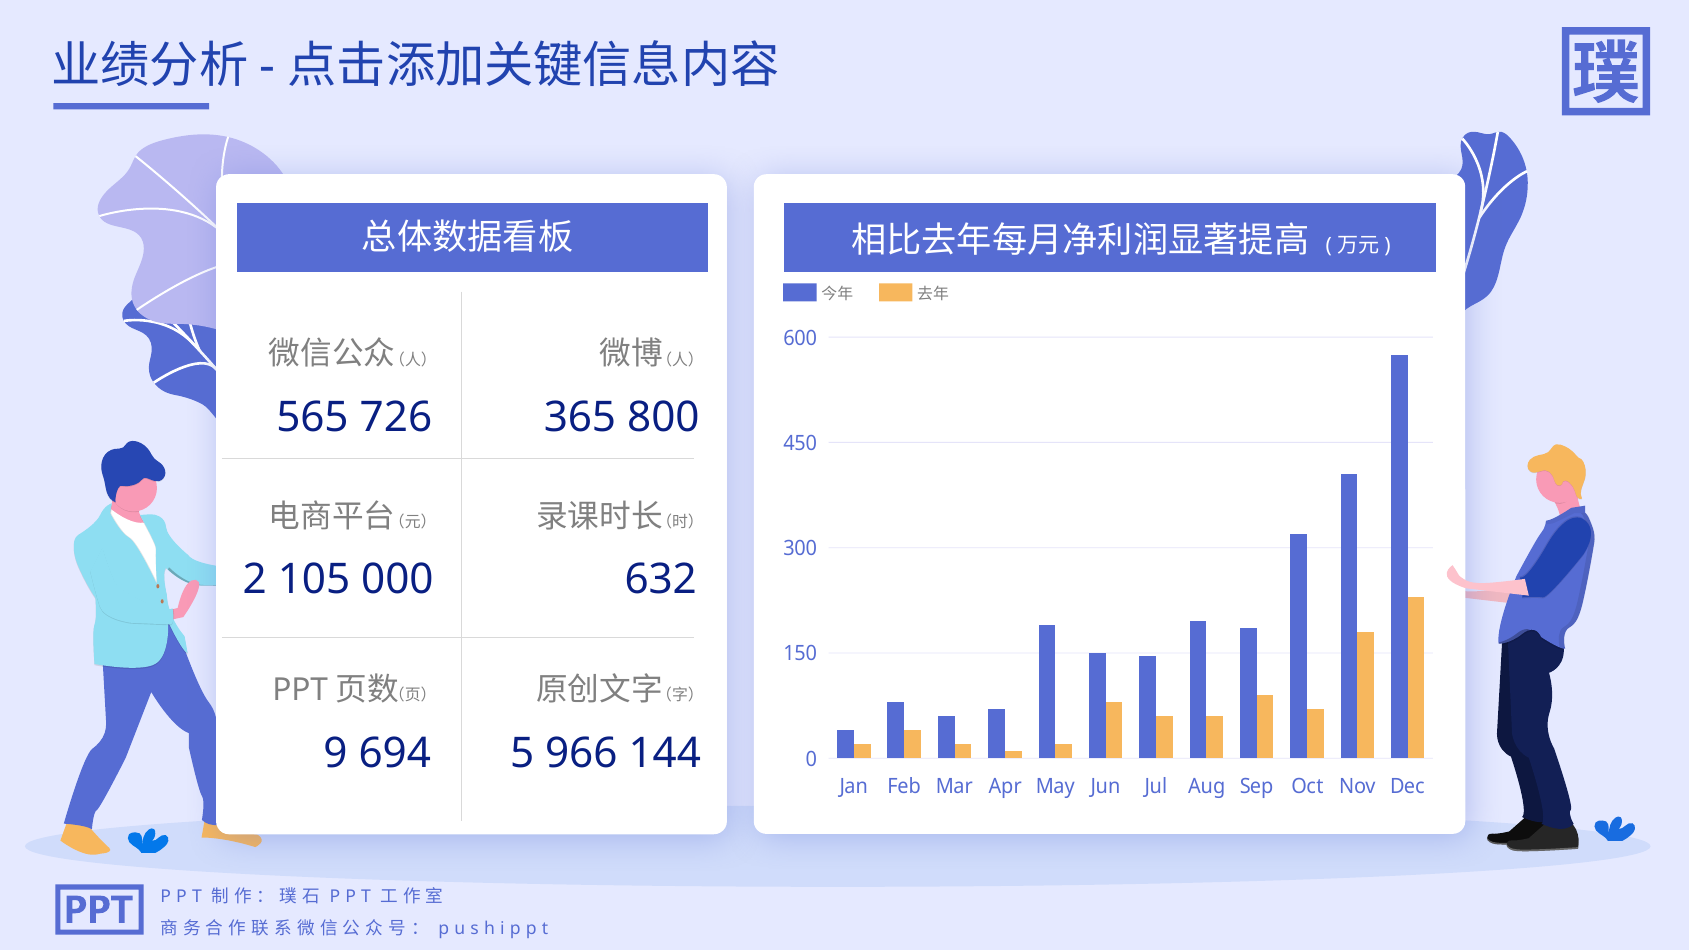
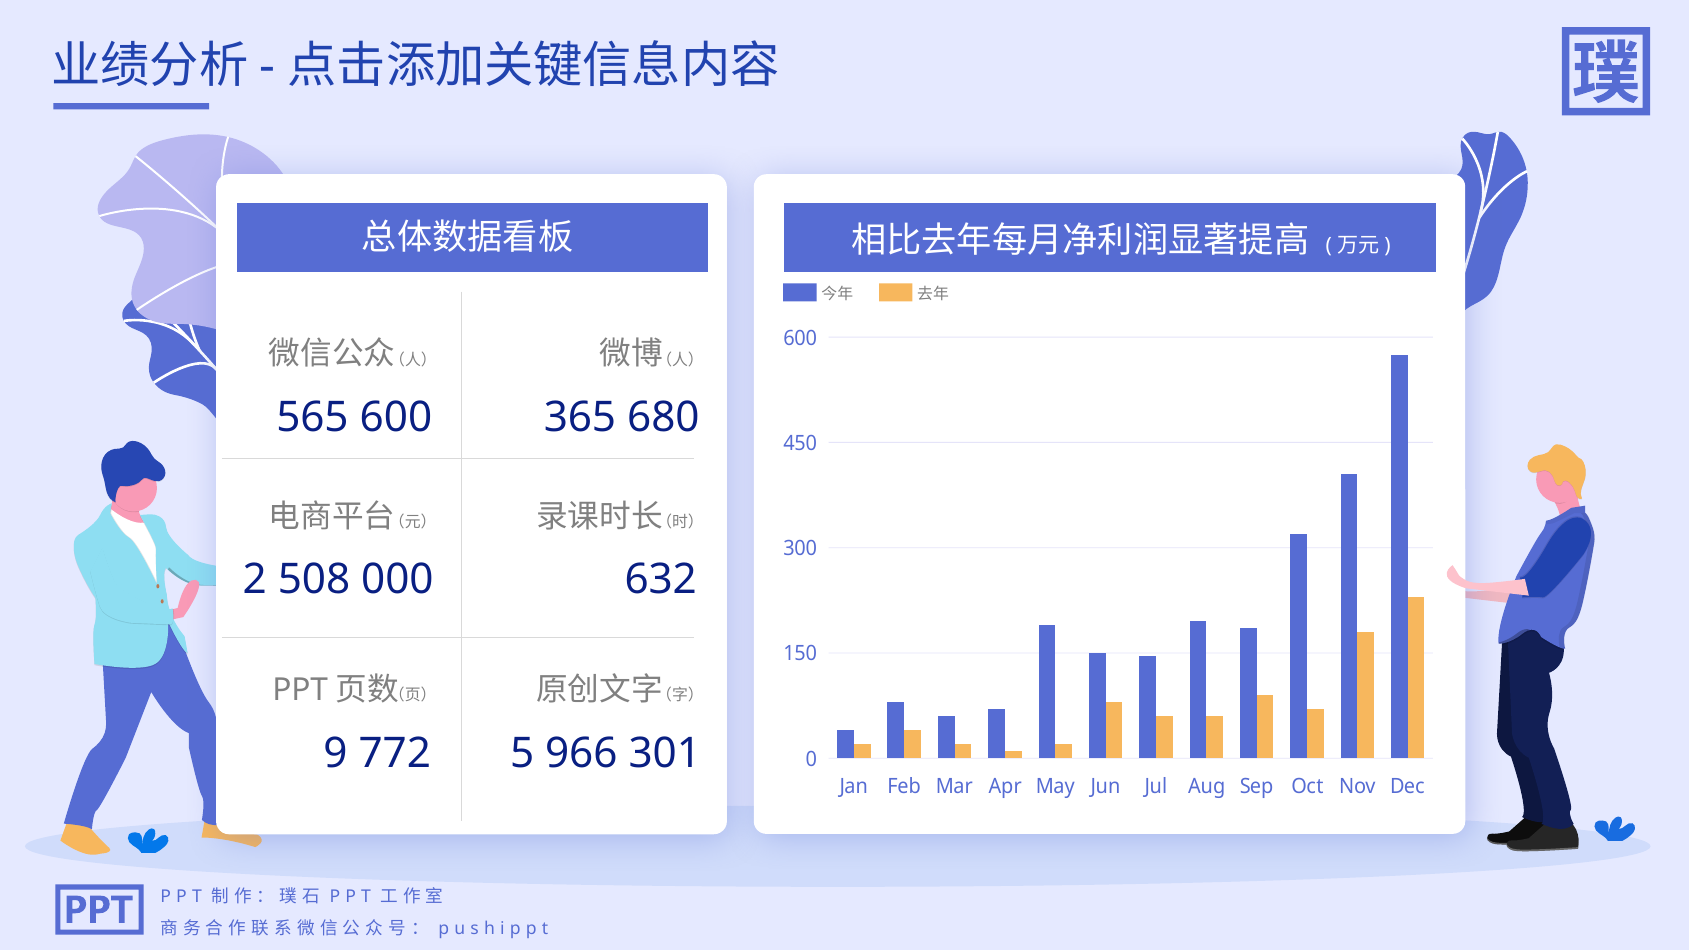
565 726: 726 -> 600
800: 800 -> 680
105: 105 -> 508
694: 694 -> 772
144: 144 -> 301
